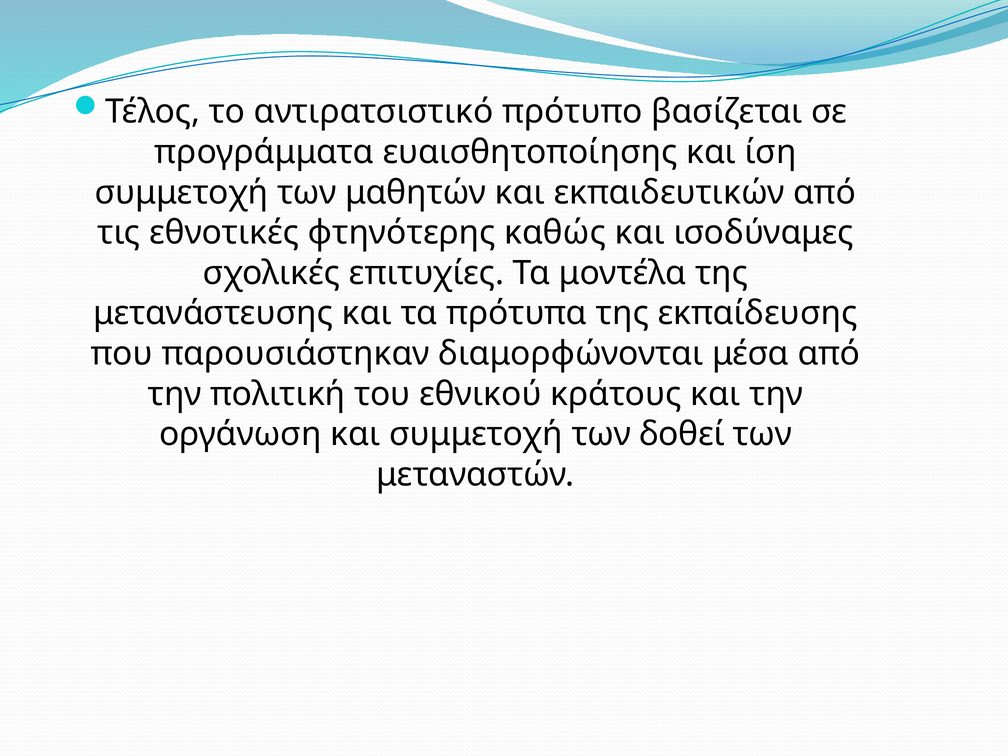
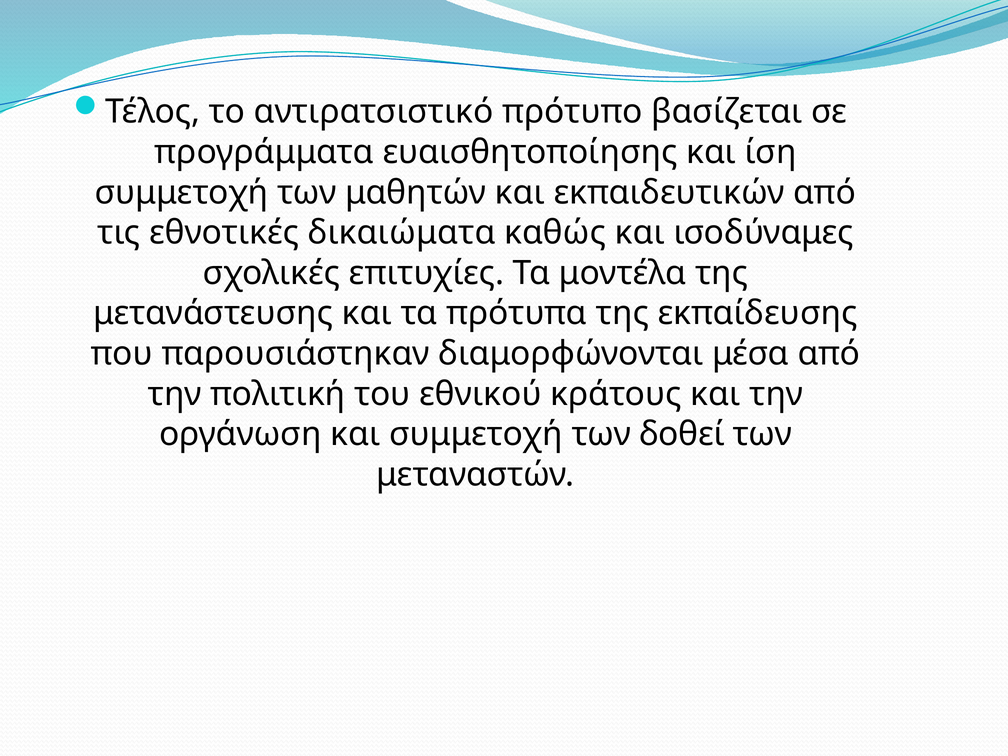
φτηνότερης: φτηνότερης -> δικαιώματα
